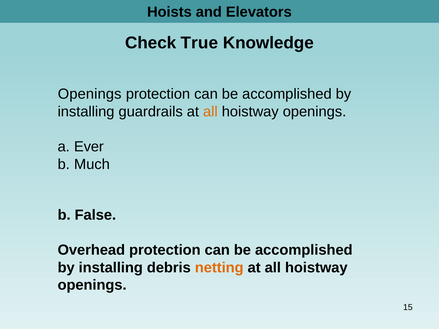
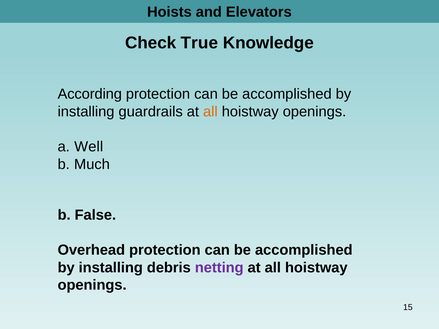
Openings at (90, 94): Openings -> According
Ever: Ever -> Well
netting colour: orange -> purple
